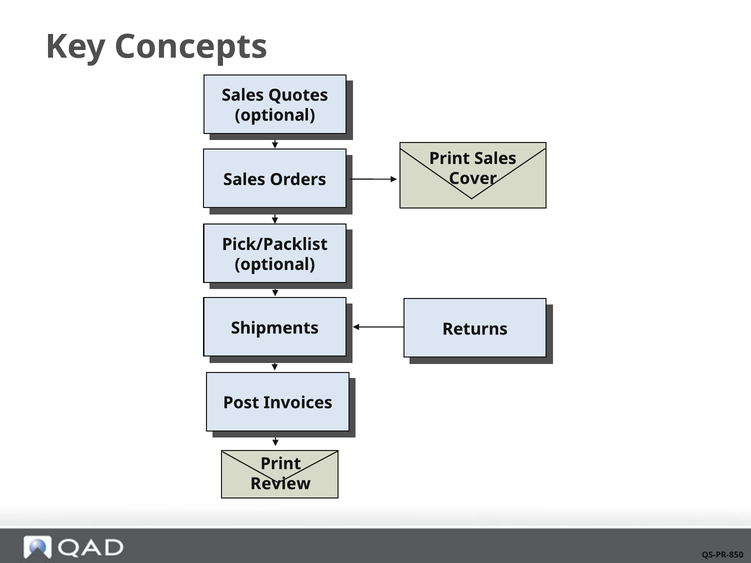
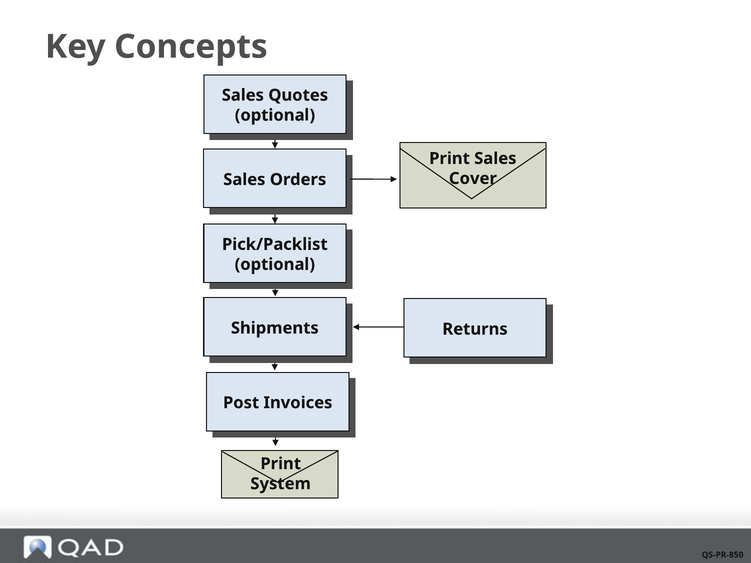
Review: Review -> System
